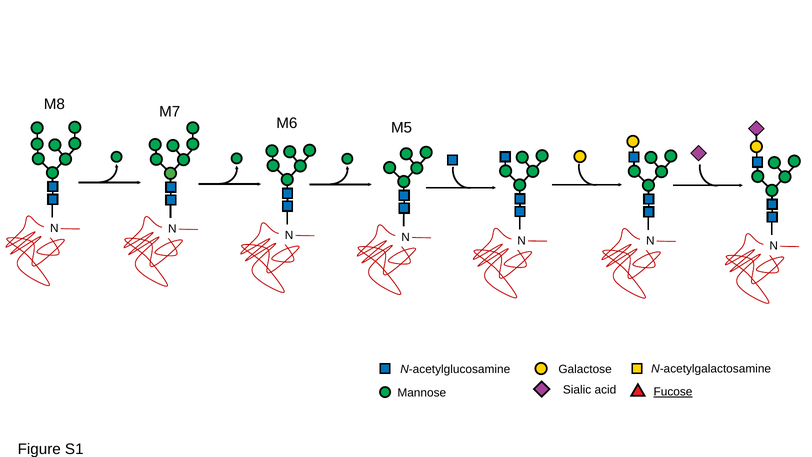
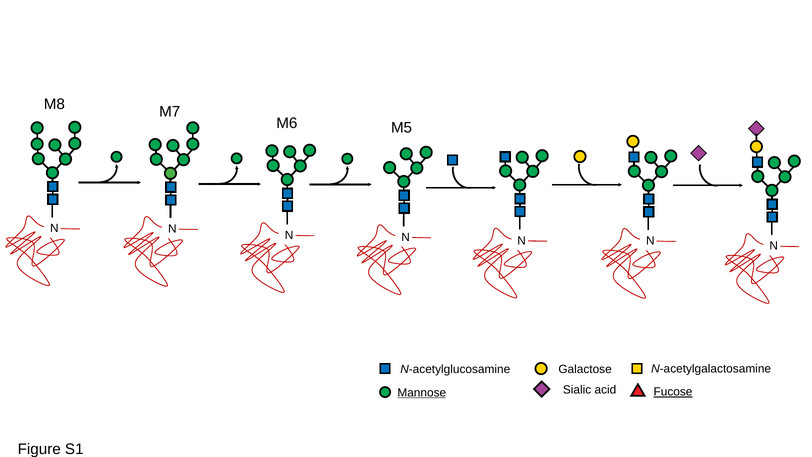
Mannose underline: none -> present
